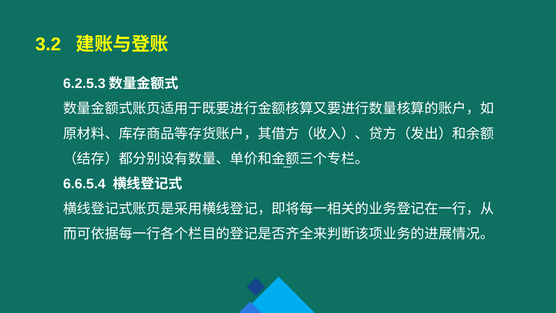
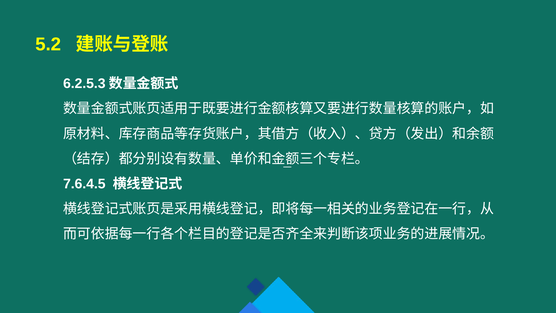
3.2: 3.2 -> 5.2
6.6.5.4: 6.6.5.4 -> 7.6.4.5
